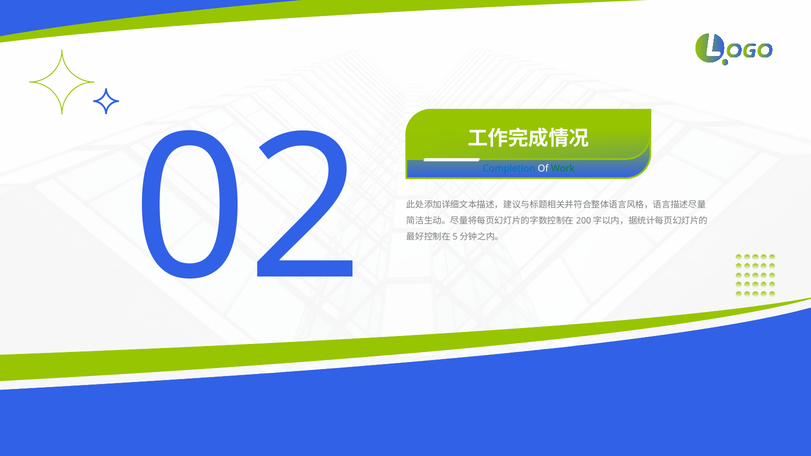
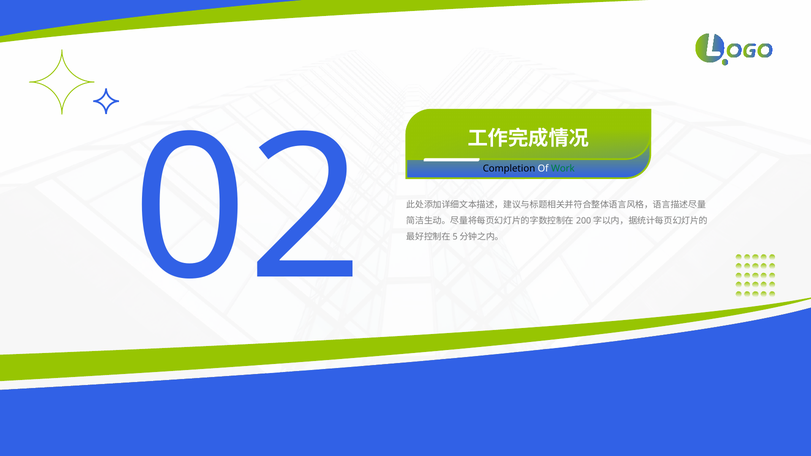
Completion colour: blue -> black
